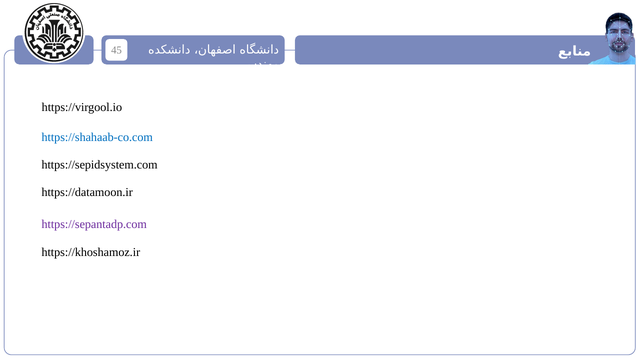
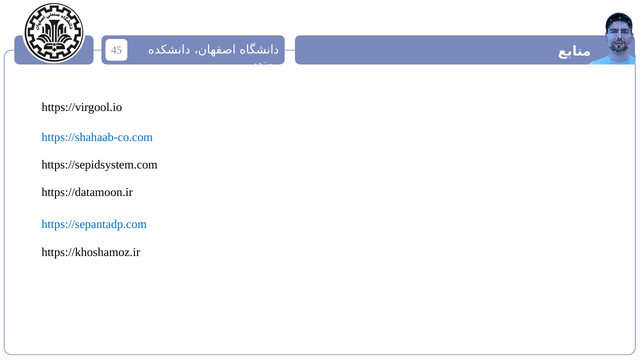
https://sepantadp.com colour: purple -> blue
